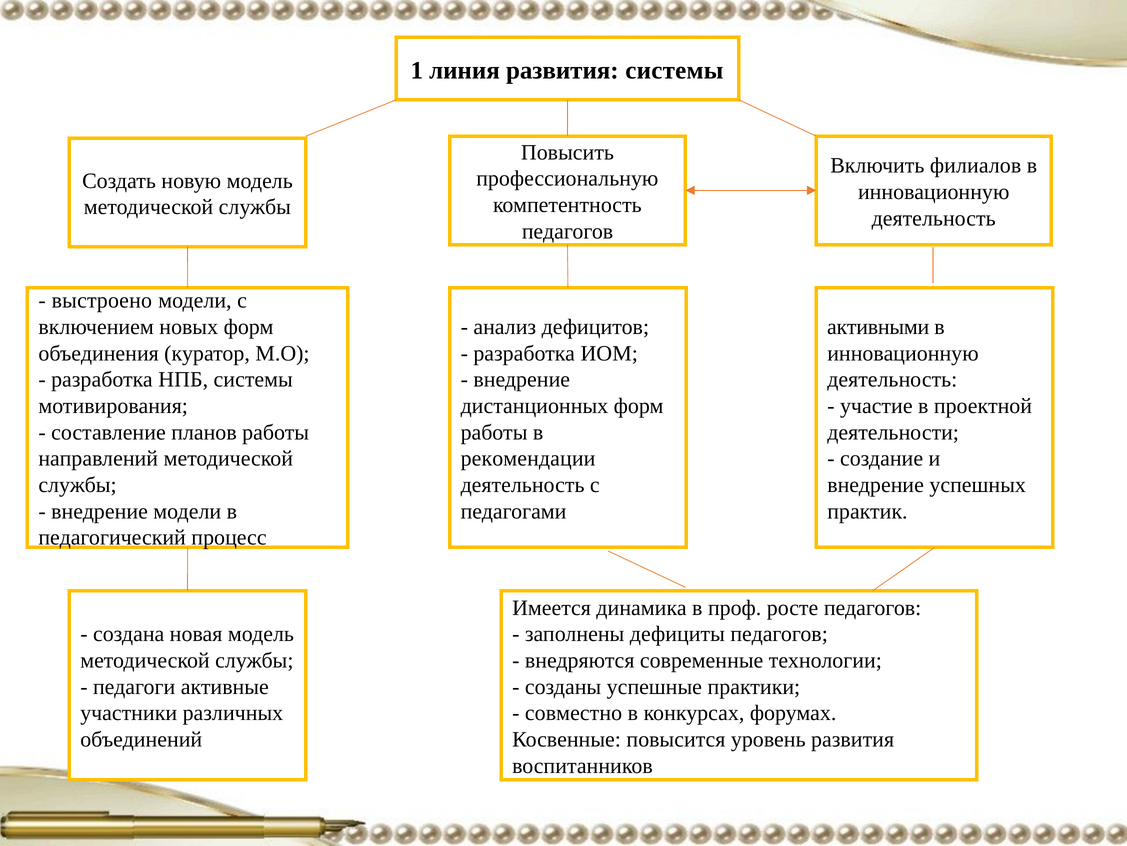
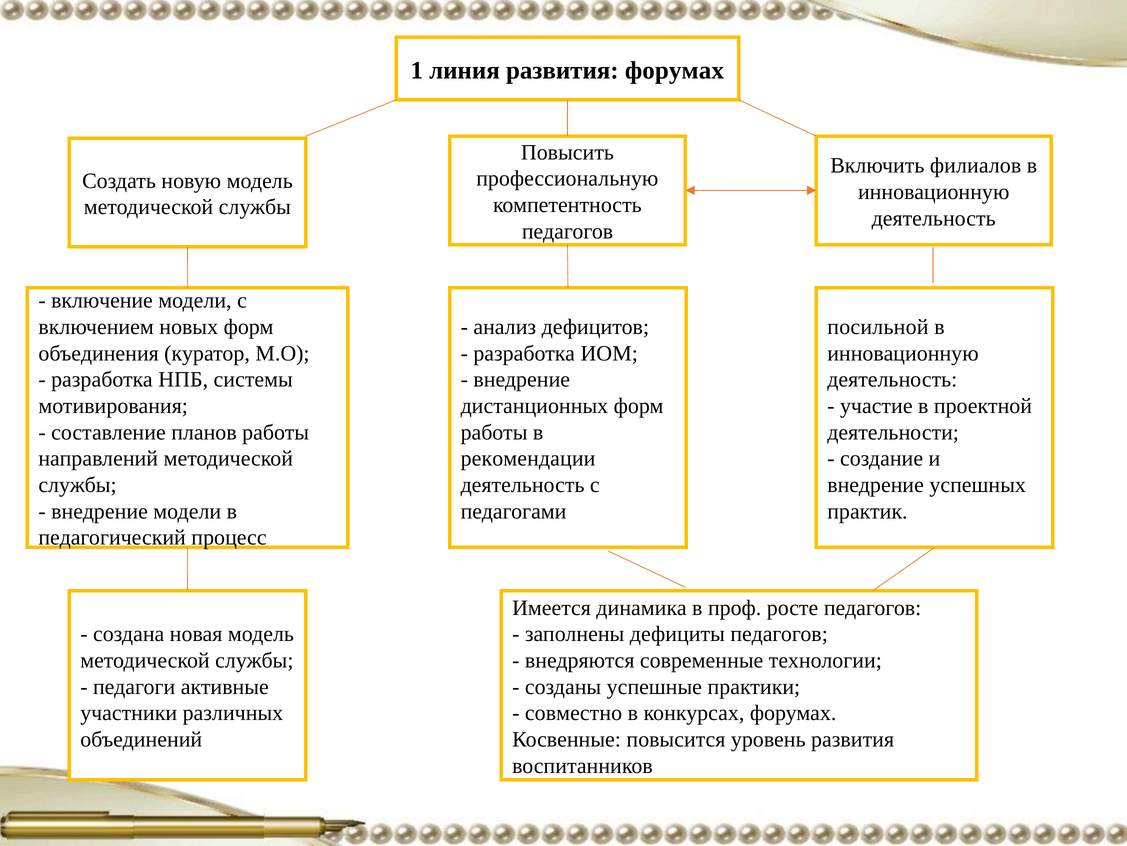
развития системы: системы -> форумах
выстроено: выстроено -> включение
активными: активными -> посильной
